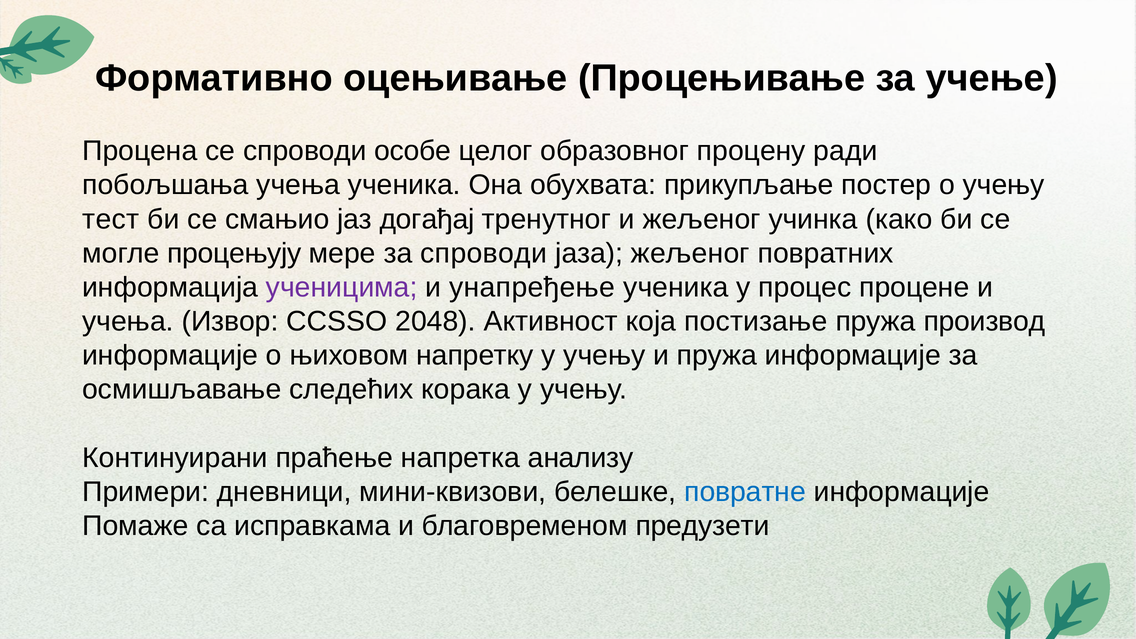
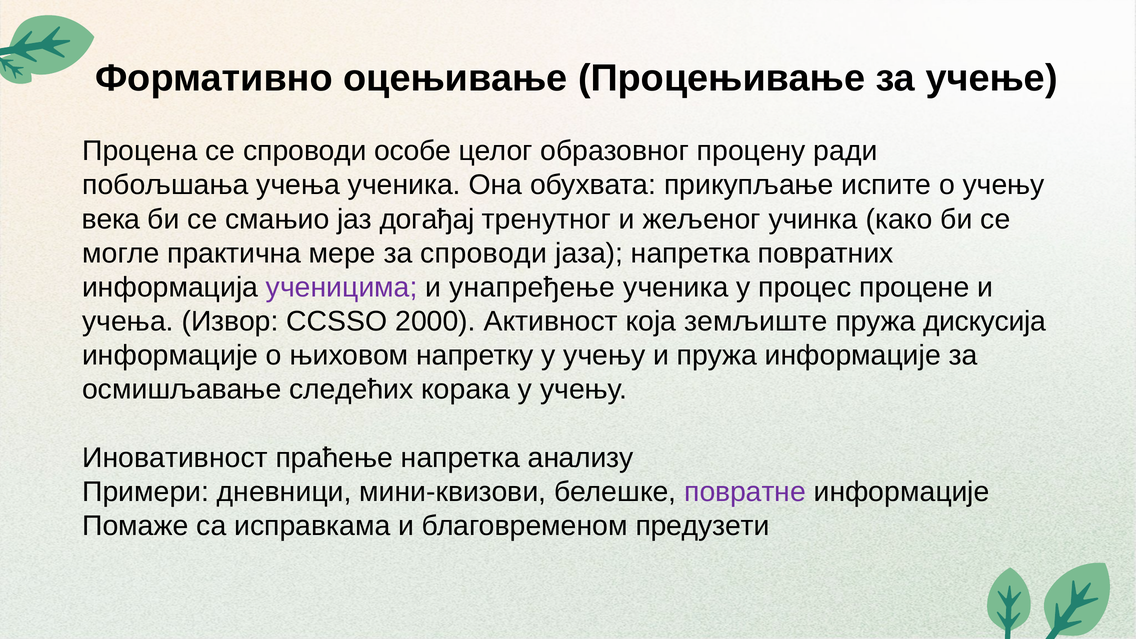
постер: постер -> испите
тест: тест -> века
процењују: процењују -> практична
јаза жељеног: жељеног -> напретка
2048: 2048 -> 2000
постизање: постизање -> земљиште
производ: производ -> дискусија
Континуирани: Континуирани -> Иновативност
повратне colour: blue -> purple
